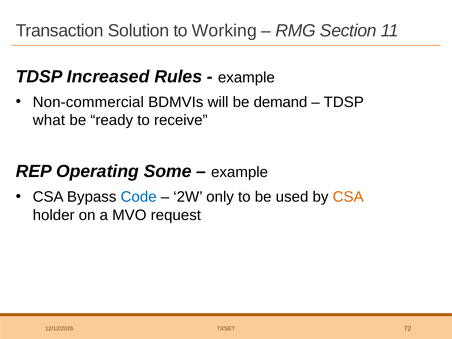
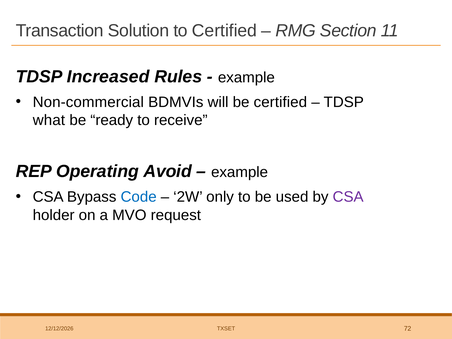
to Working: Working -> Certified
be demand: demand -> certified
Some: Some -> Avoid
CSA at (348, 197) colour: orange -> purple
